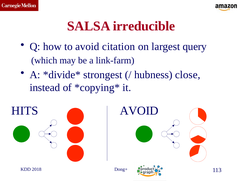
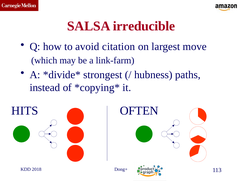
query: query -> move
close: close -> paths
HITS AVOID: AVOID -> OFTEN
